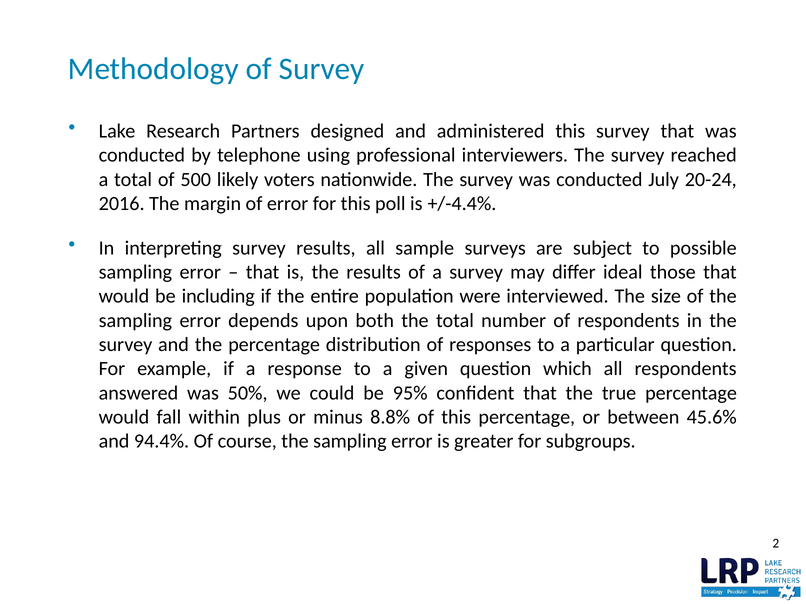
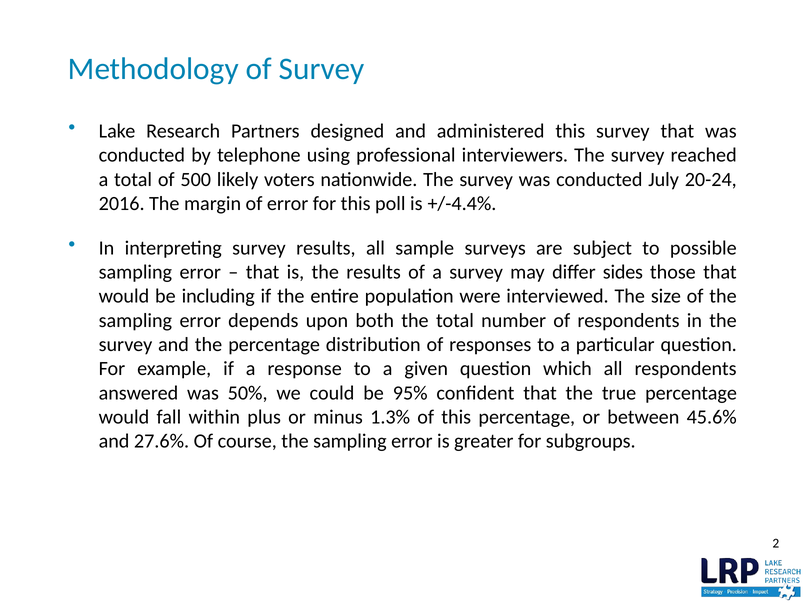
ideal: ideal -> sides
8.8%: 8.8% -> 1.3%
94.4%: 94.4% -> 27.6%
